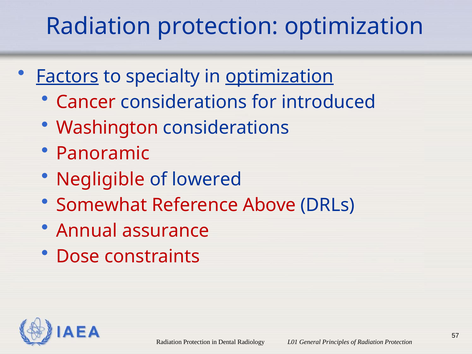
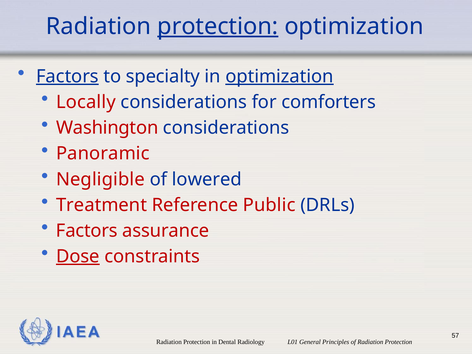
protection at (218, 26) underline: none -> present
Cancer: Cancer -> Locally
introduced: introduced -> comforters
Somewhat: Somewhat -> Treatment
Above: Above -> Public
Annual at (87, 231): Annual -> Factors
Dose underline: none -> present
